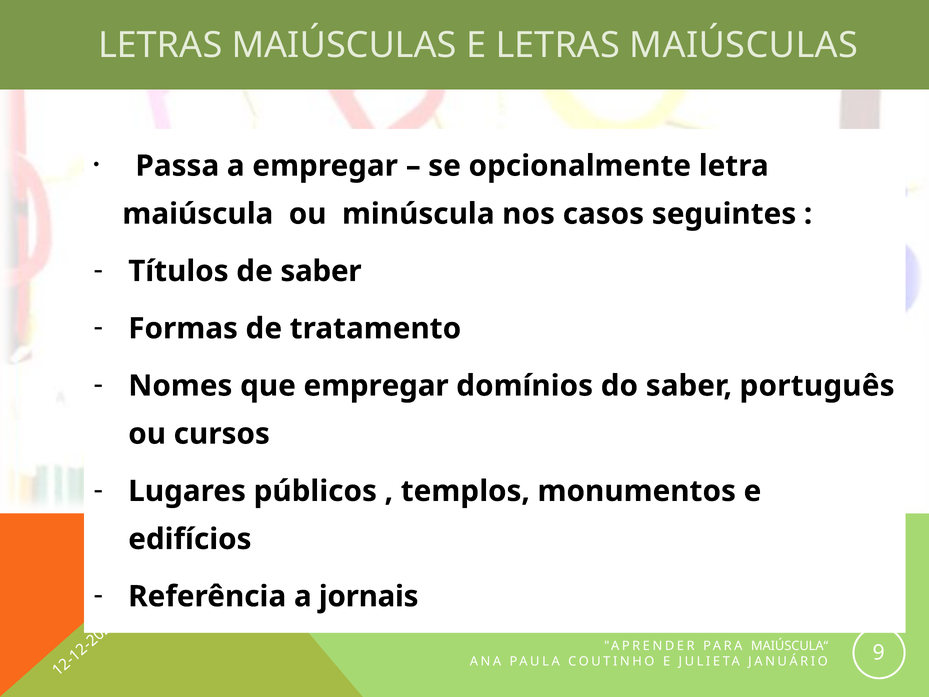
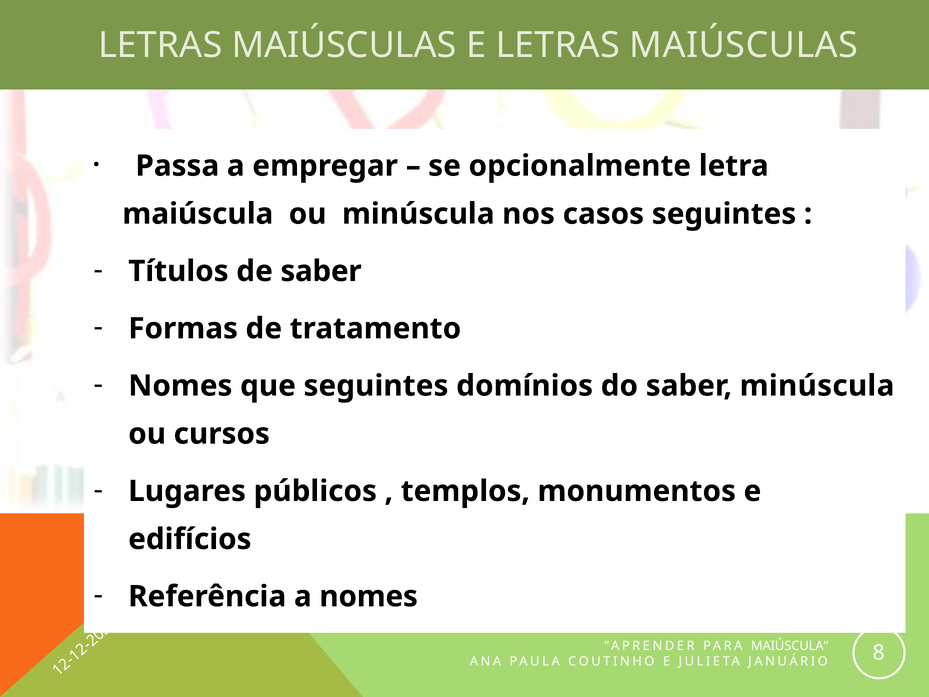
que empregar: empregar -> seguintes
saber português: português -> minúscula
a jornais: jornais -> nomes
9: 9 -> 8
